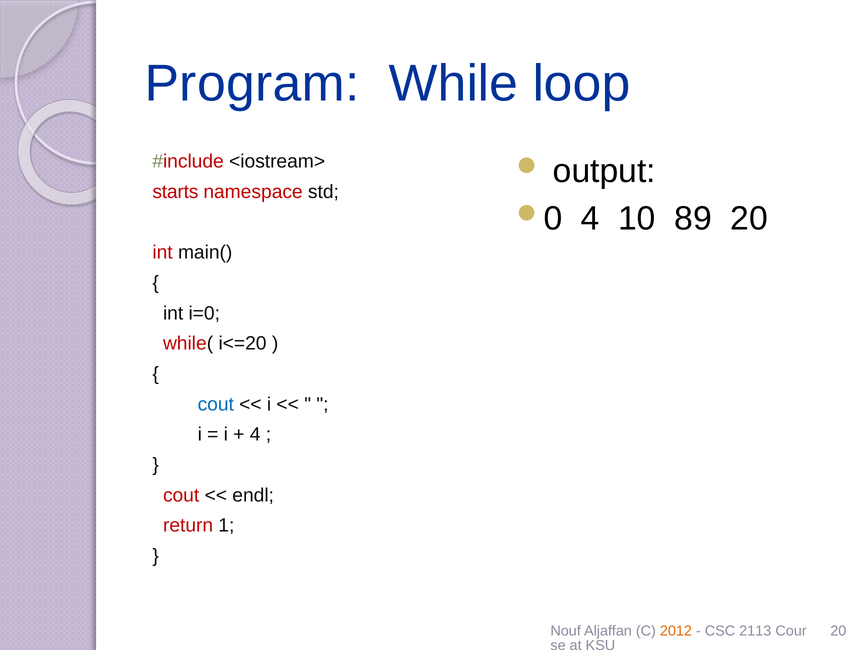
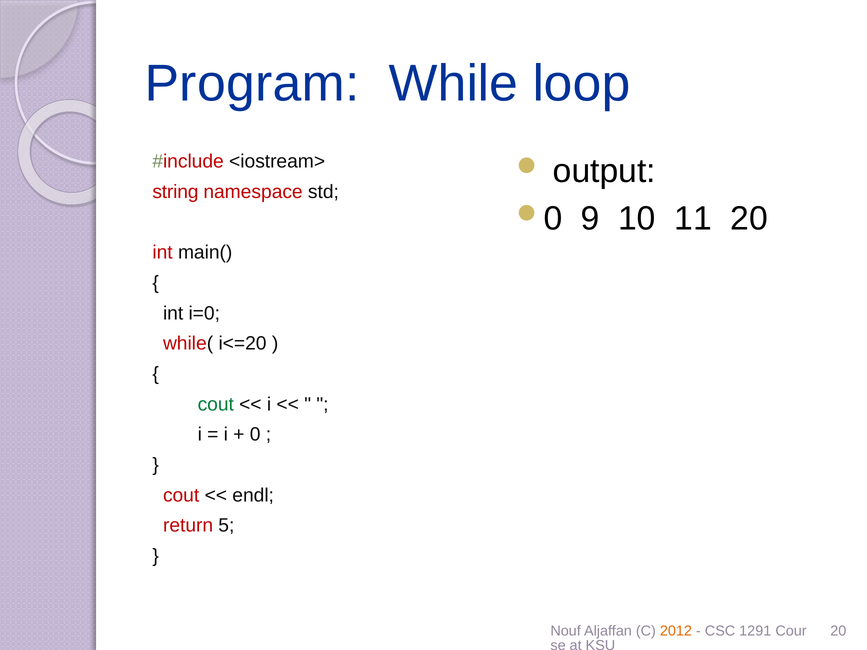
starts: starts -> string
4 at (590, 219): 4 -> 9
89: 89 -> 11
cout at (216, 404) colour: blue -> green
4 at (255, 435): 4 -> 0
1: 1 -> 5
2113: 2113 -> 1291
